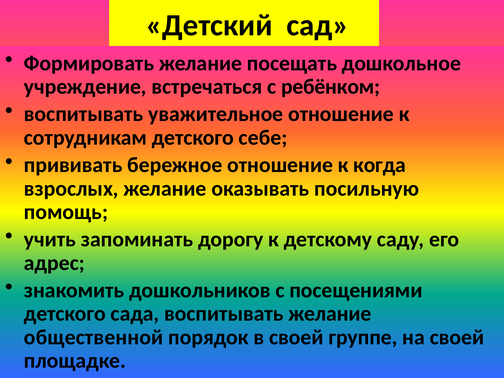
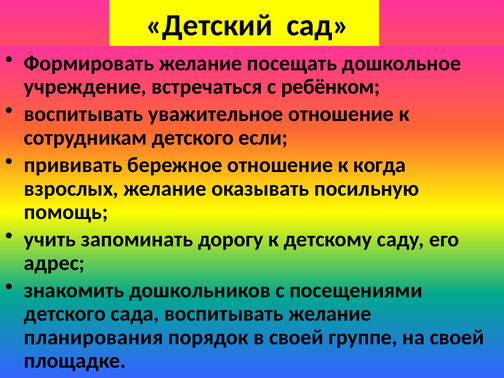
себе: себе -> если
общественной: общественной -> планирования
